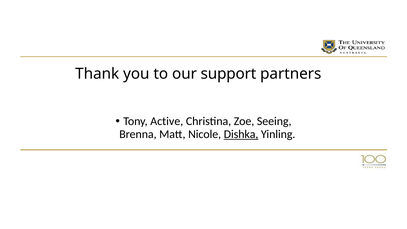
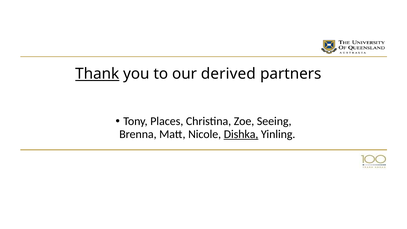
Thank underline: none -> present
support: support -> derived
Active: Active -> Places
